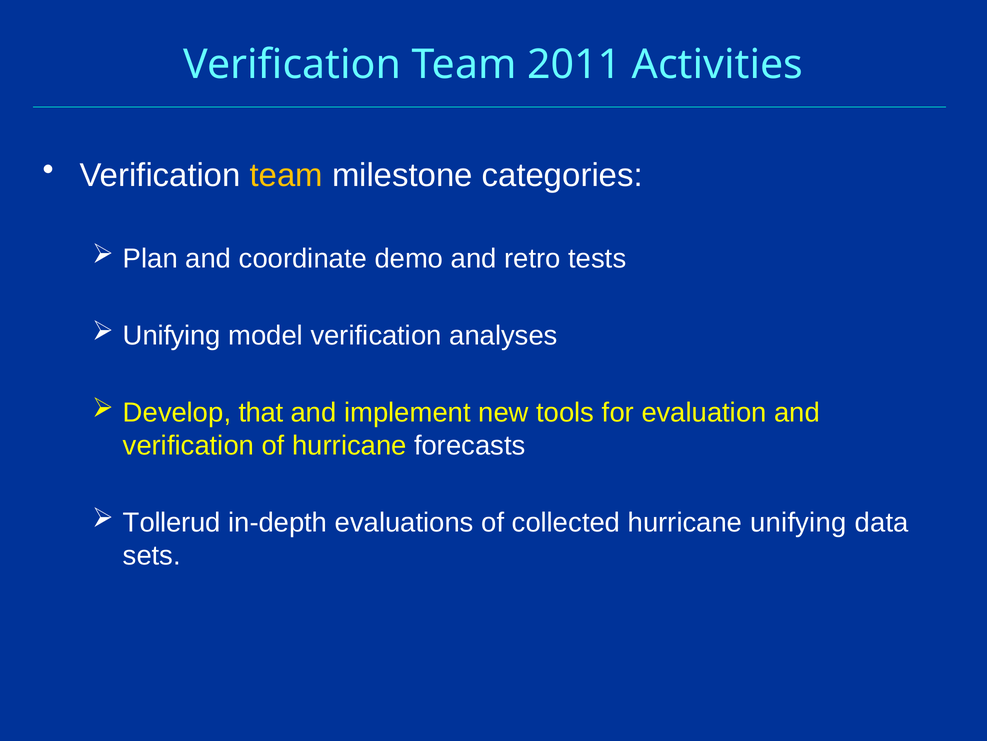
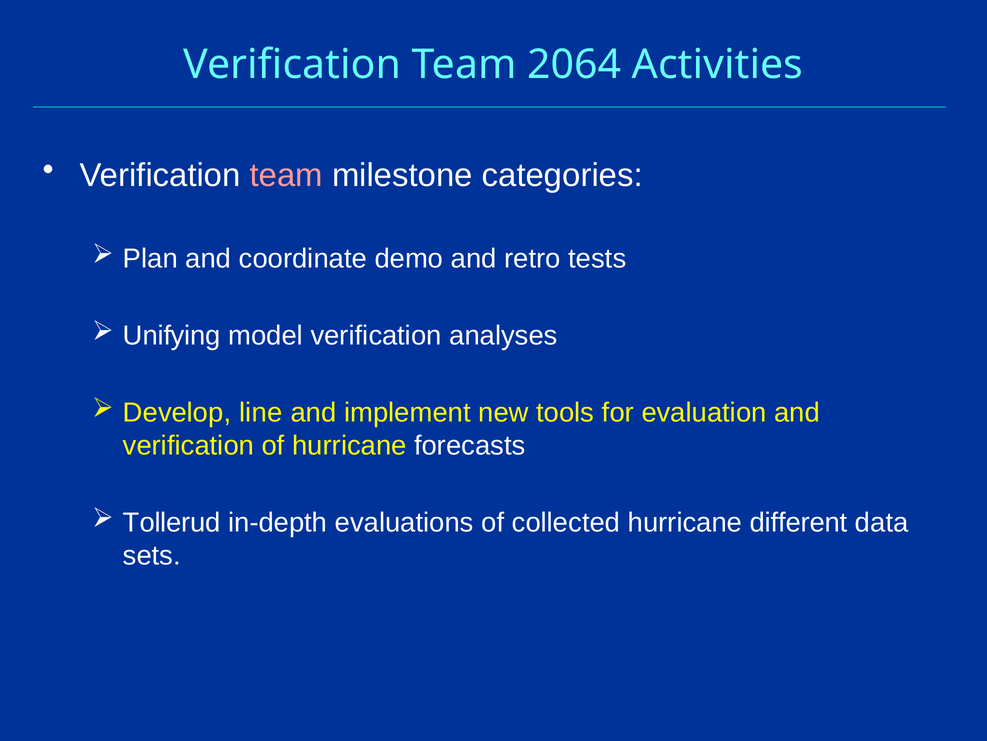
2011: 2011 -> 2064
team at (286, 175) colour: yellow -> pink
that: that -> line
hurricane unifying: unifying -> different
